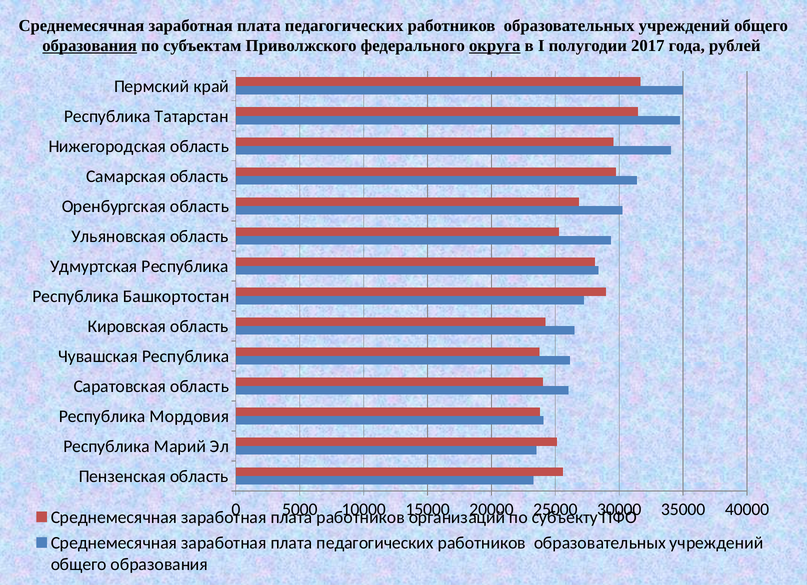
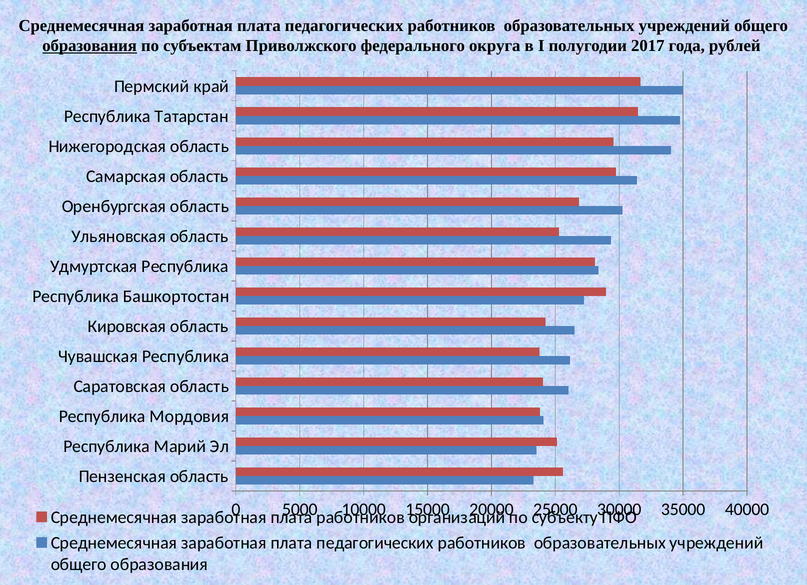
округа underline: present -> none
